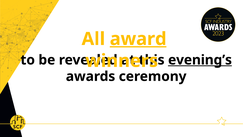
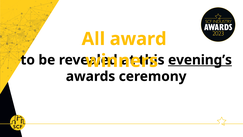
award underline: present -> none
